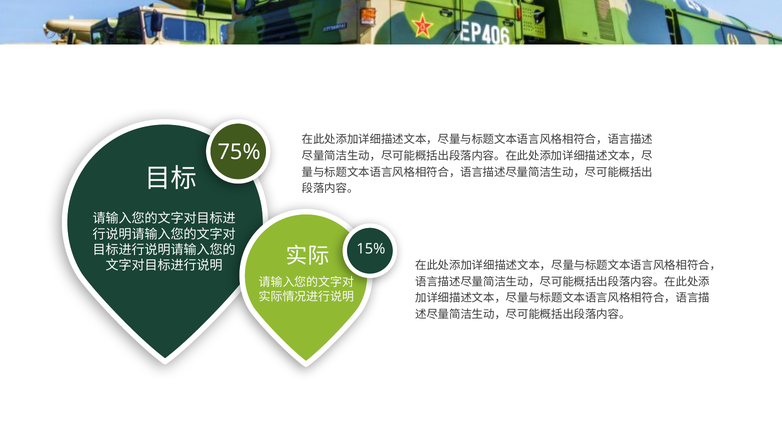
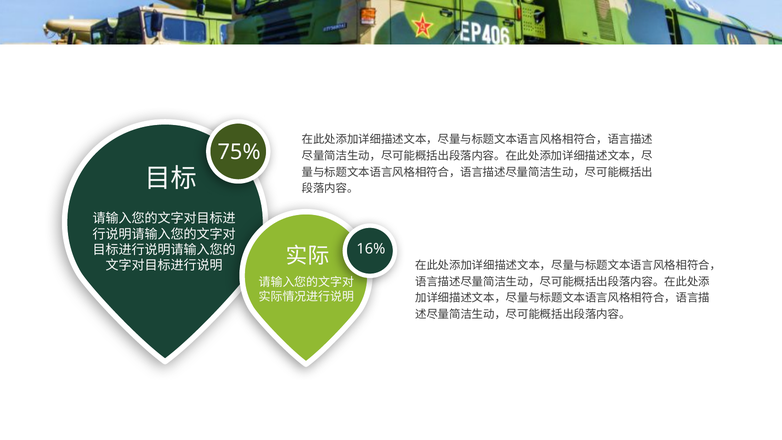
15%: 15% -> 16%
